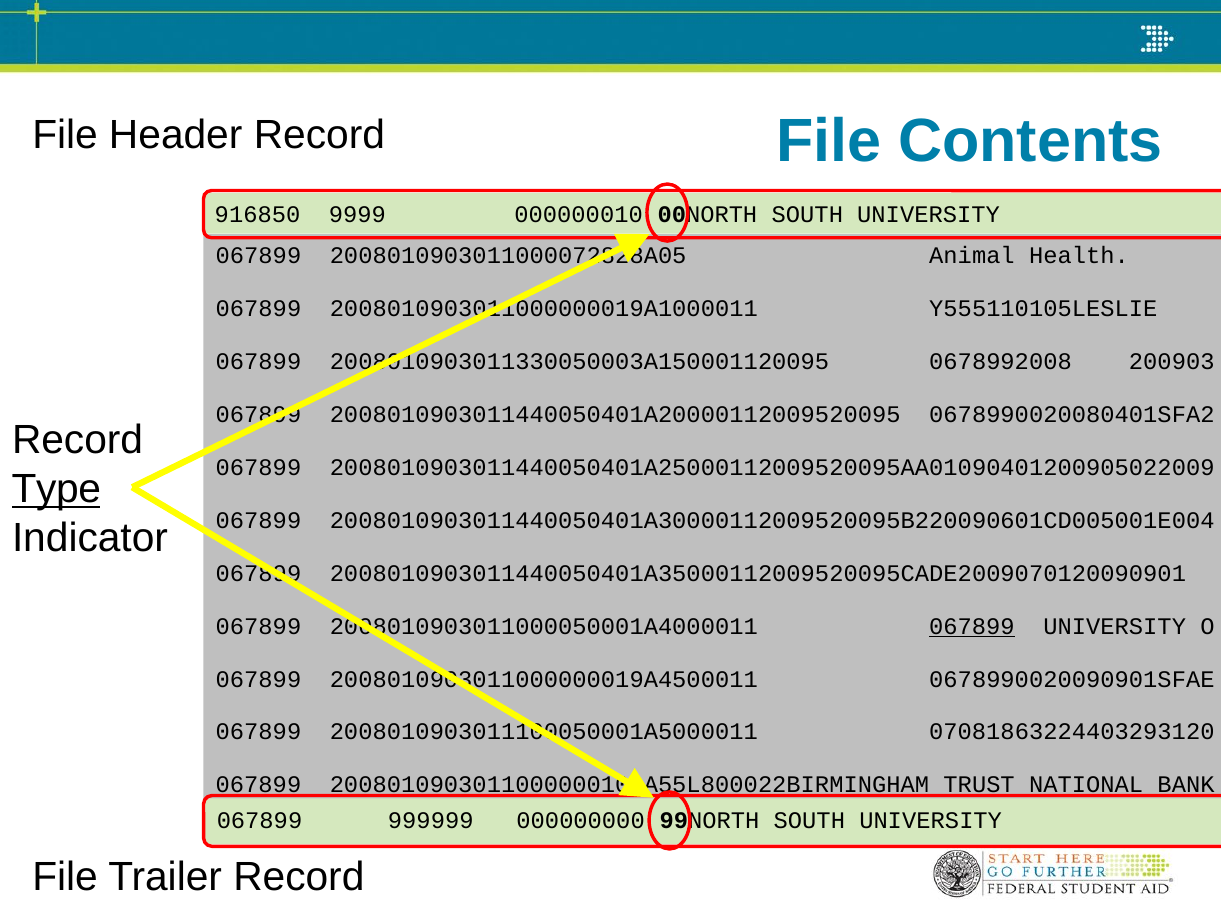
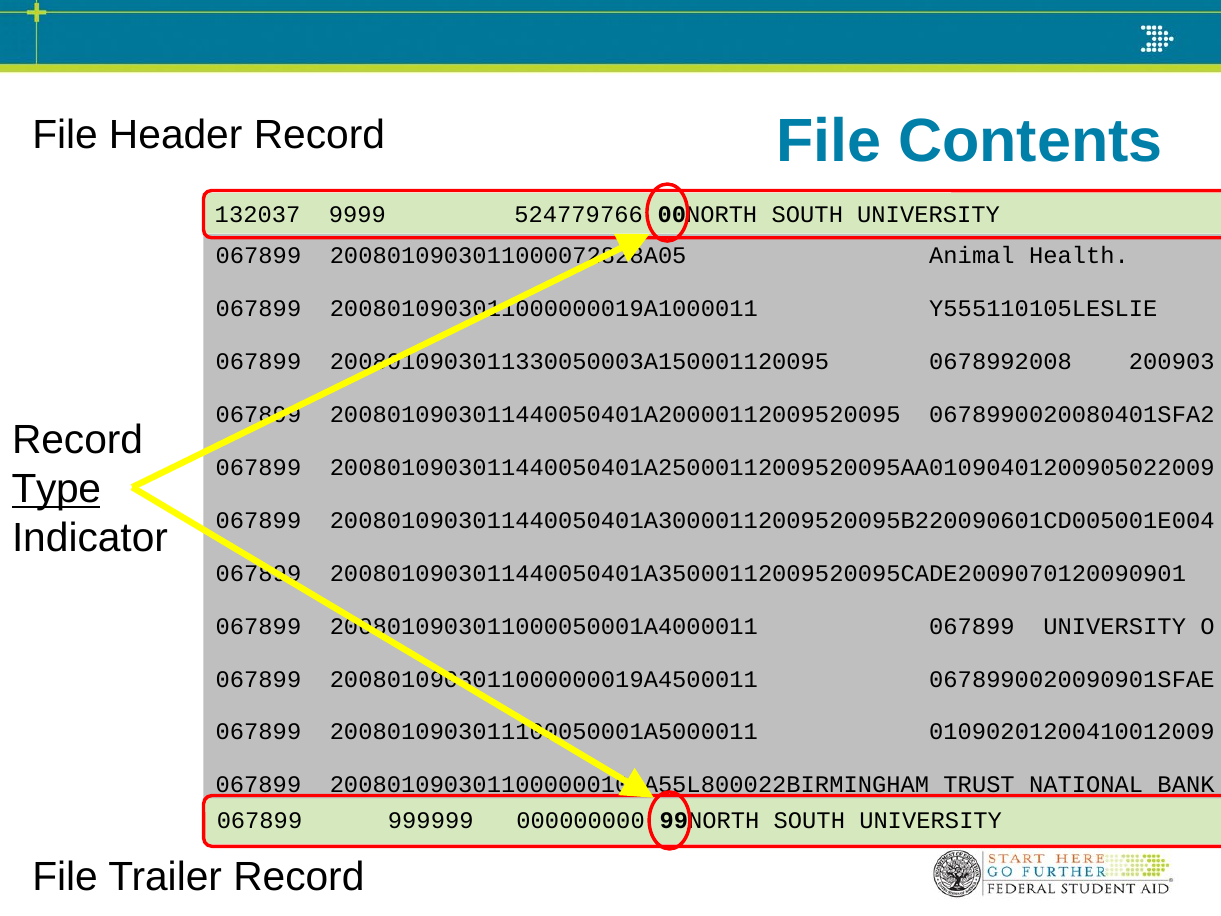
916850: 916850 -> 132037
000000010: 000000010 -> 524779766
067899 at (972, 626) underline: present -> none
07081863224403293120: 07081863224403293120 -> 01090201200410012009
